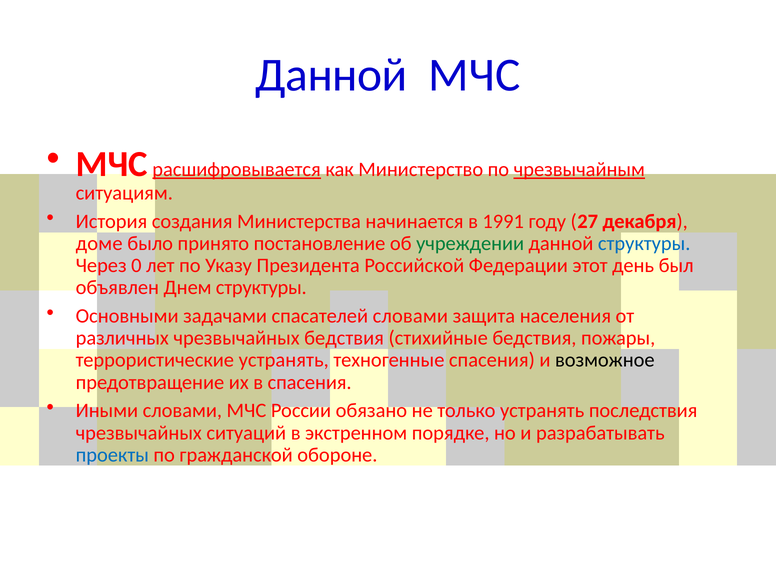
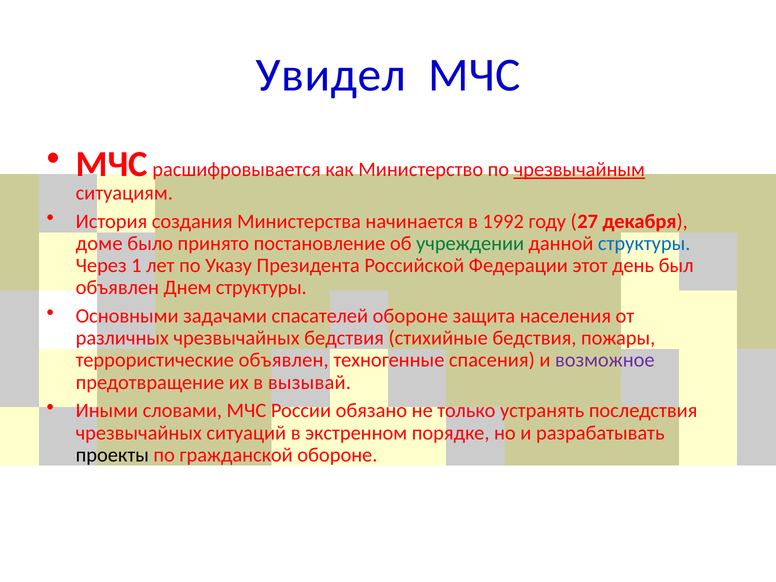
Данной at (331, 75): Данной -> Увидел
расшифровывается underline: present -> none
1991: 1991 -> 1992
0: 0 -> 1
спасателей словами: словами -> обороне
террористические устранять: устранять -> объявлен
возможное colour: black -> purple
в спасения: спасения -> вызывай
проекты colour: blue -> black
